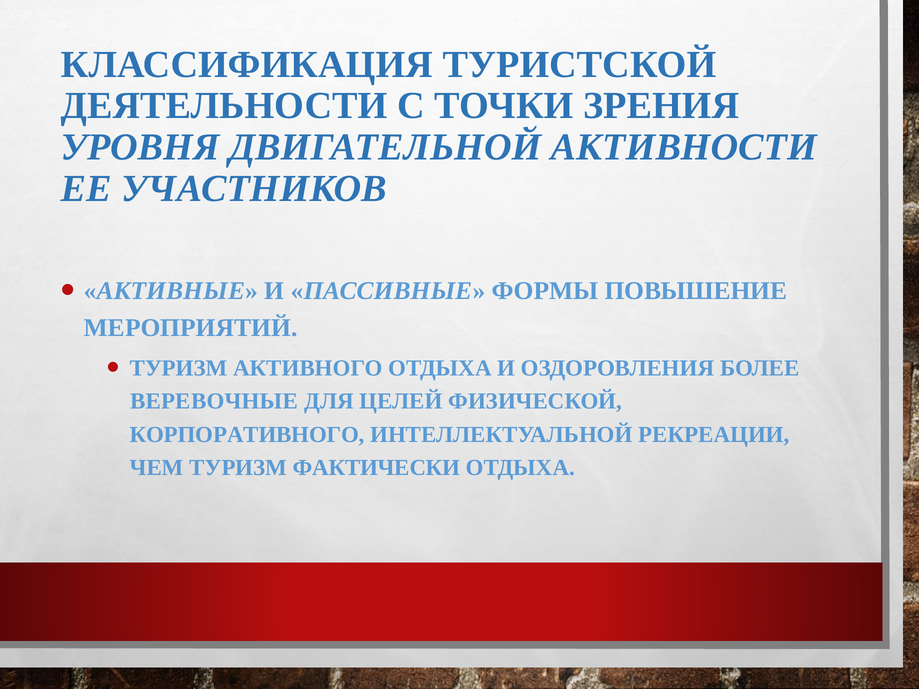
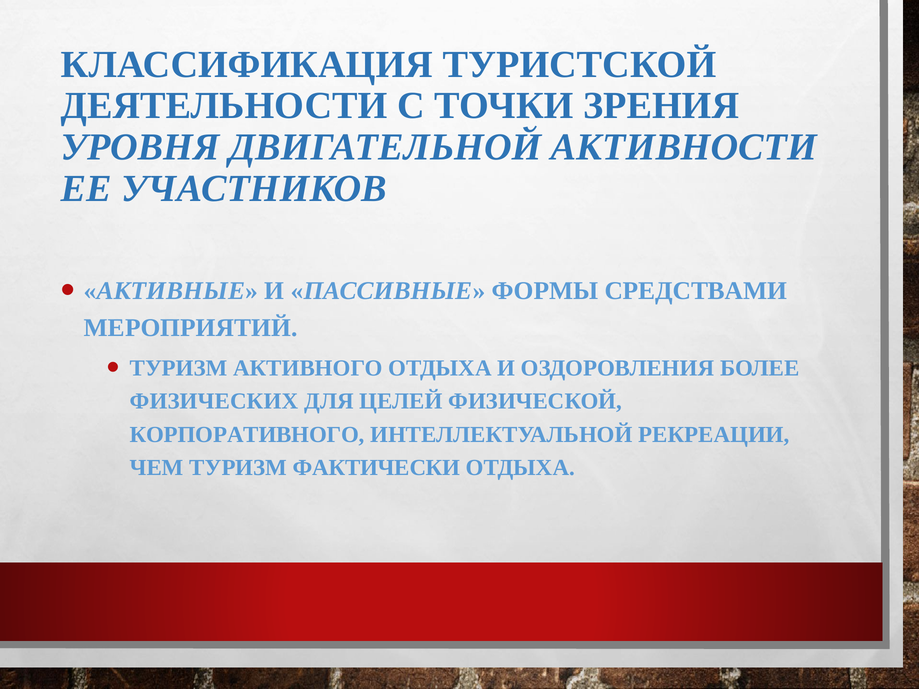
ПОВЫШЕНИЕ: ПОВЫШЕНИЕ -> СРЕДСТВАМИ
ВЕРЕВОЧНЫЕ: ВЕРЕВОЧНЫЕ -> ФИЗИЧЕСКИХ
